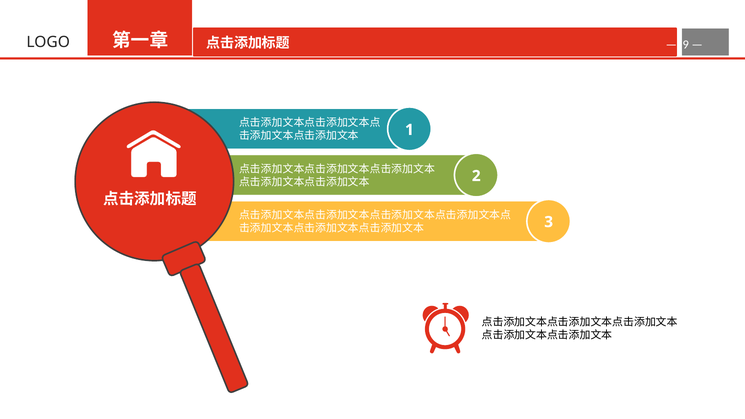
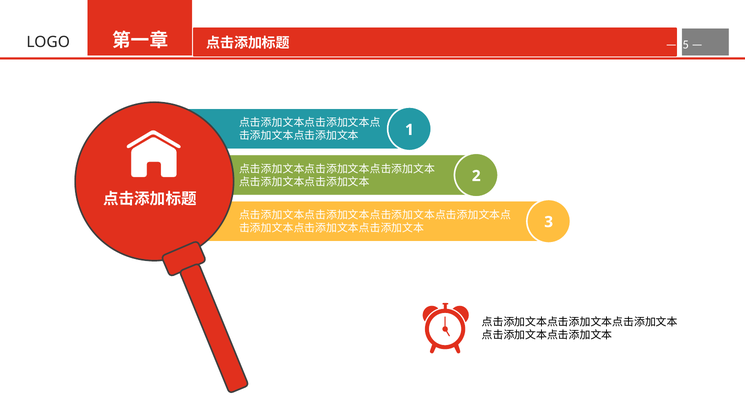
9: 9 -> 5
